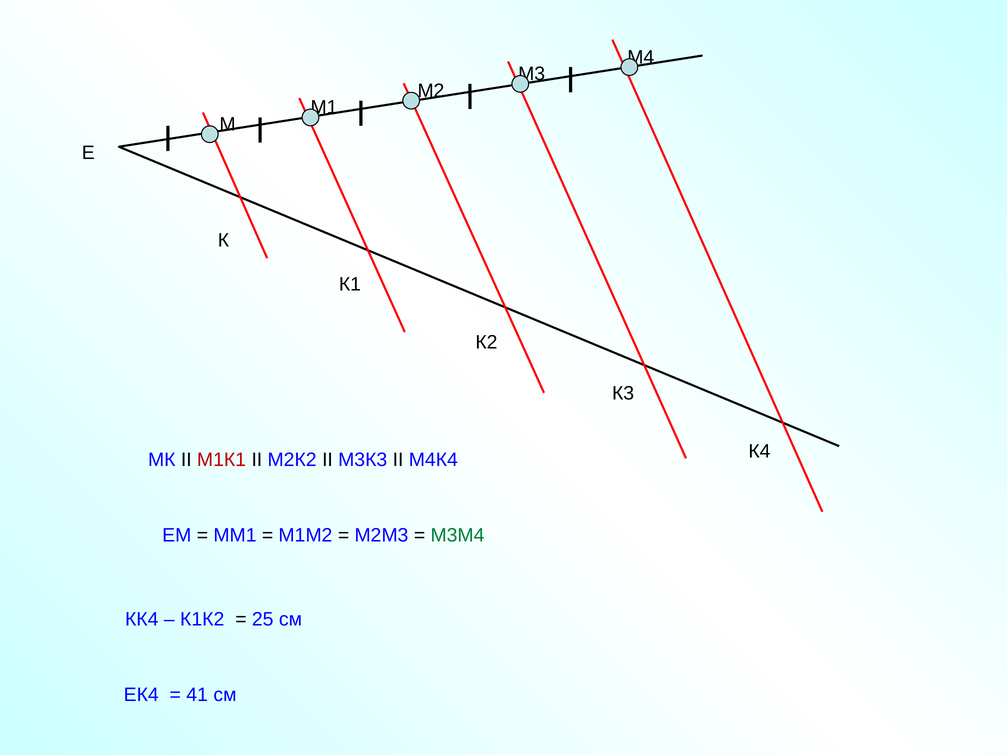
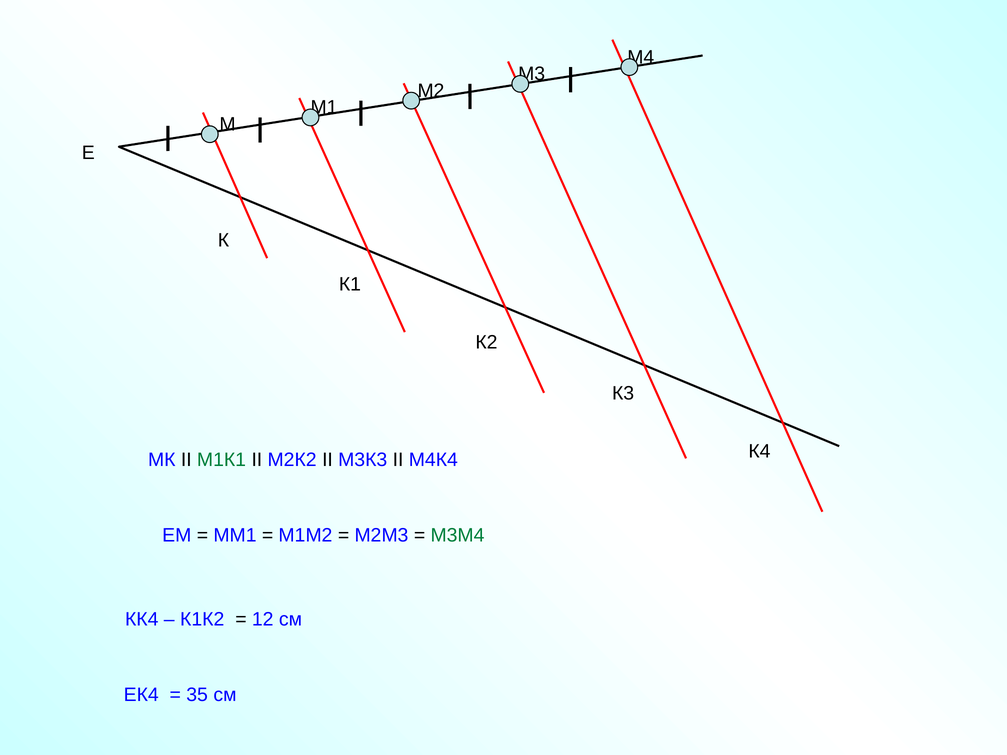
М1К1 colour: red -> green
25: 25 -> 12
41: 41 -> 35
